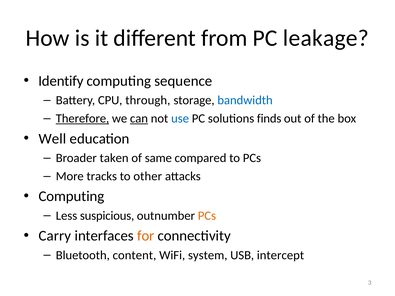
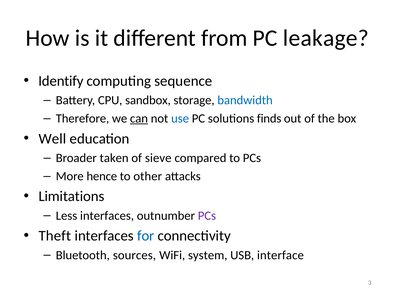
through: through -> sandbox
Therefore underline: present -> none
same: same -> sieve
tracks: tracks -> hence
Computing at (71, 196): Computing -> Limitations
Less suspicious: suspicious -> interfaces
PCs at (207, 216) colour: orange -> purple
Carry: Carry -> Theft
for colour: orange -> blue
content: content -> sources
intercept: intercept -> interface
